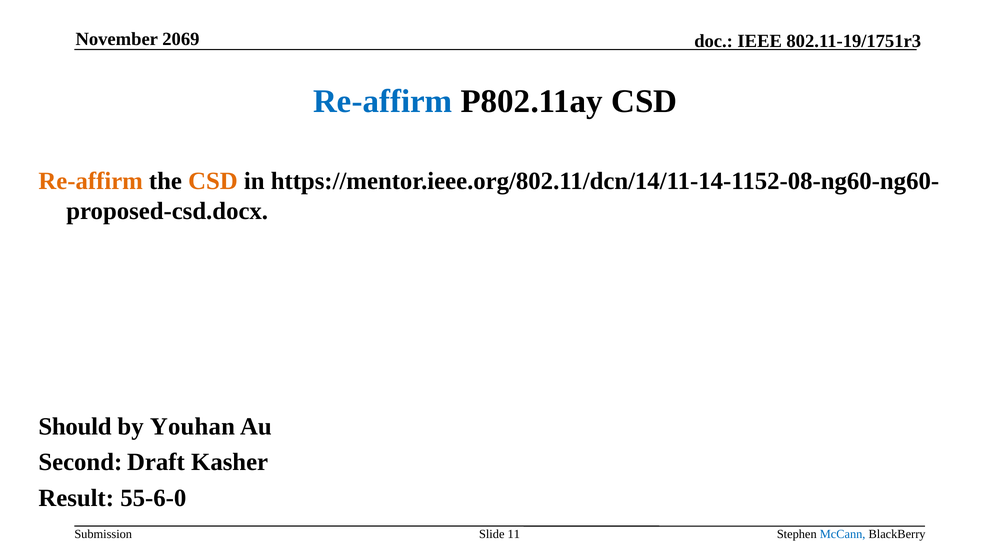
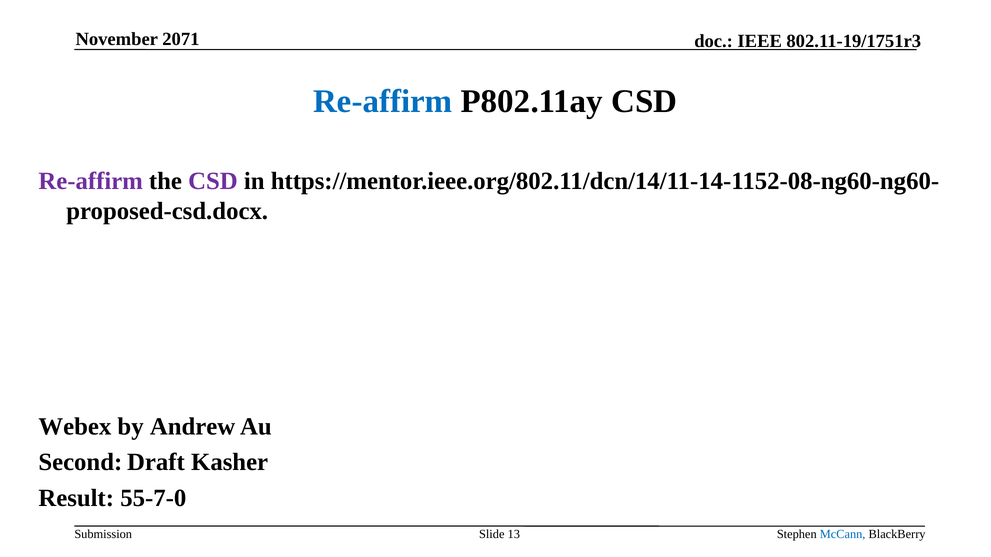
2069: 2069 -> 2071
Re-affirm at (91, 181) colour: orange -> purple
CSD at (213, 181) colour: orange -> purple
Should: Should -> Webex
Youhan: Youhan -> Andrew
55-6-0: 55-6-0 -> 55-7-0
11: 11 -> 13
